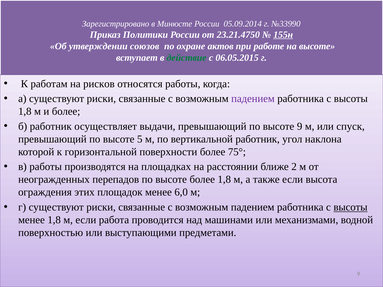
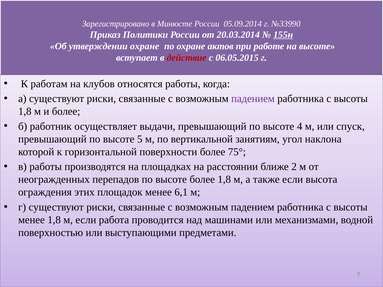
23.21.4750: 23.21.4750 -> 20.03.2014
утверждении союзов: союзов -> охране
действие colour: green -> red
рисков: рисков -> клубов
высоте 9: 9 -> 4
вертикальной работник: работник -> занятиям
6,0: 6,0 -> 6,1
высоты at (350, 207) underline: present -> none
